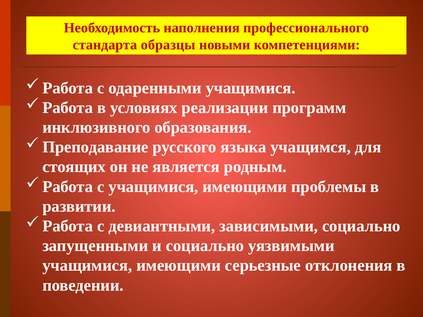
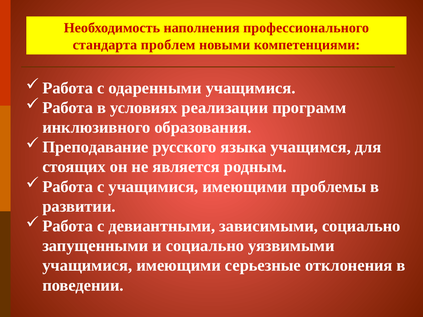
образцы: образцы -> проблем
